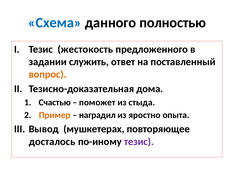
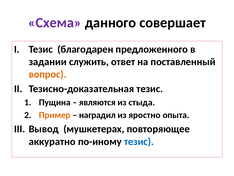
Схема colour: blue -> purple
полностью: полностью -> совершает
жестокость: жестокость -> благодарен
Тезисно-доказательная дома: дома -> тезис
Счастью: Счастью -> Пущина
поможет: поможет -> являются
досталось: досталось -> аккуратно
тезис at (139, 141) colour: purple -> blue
